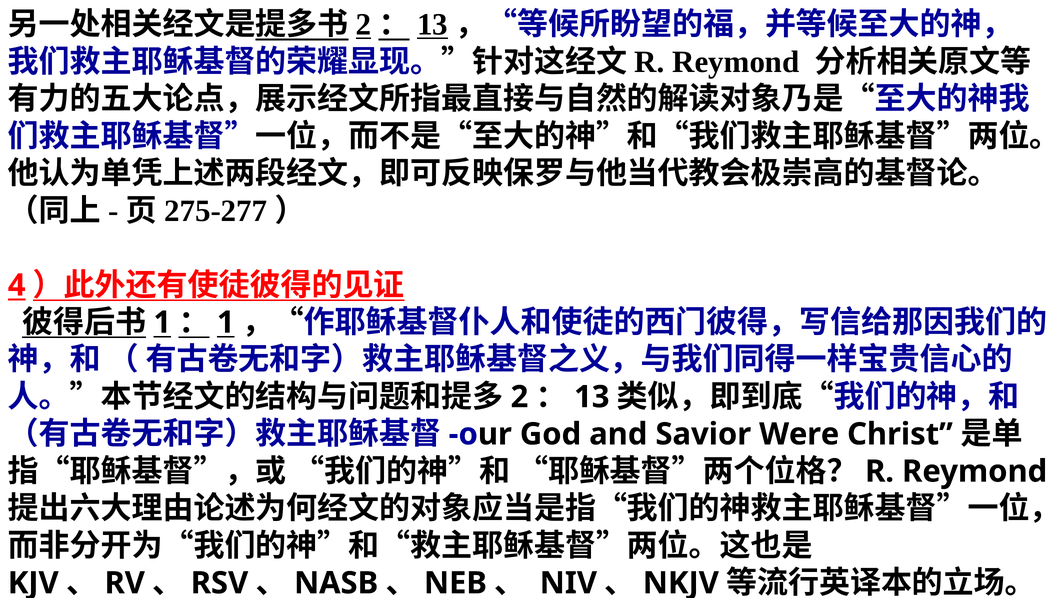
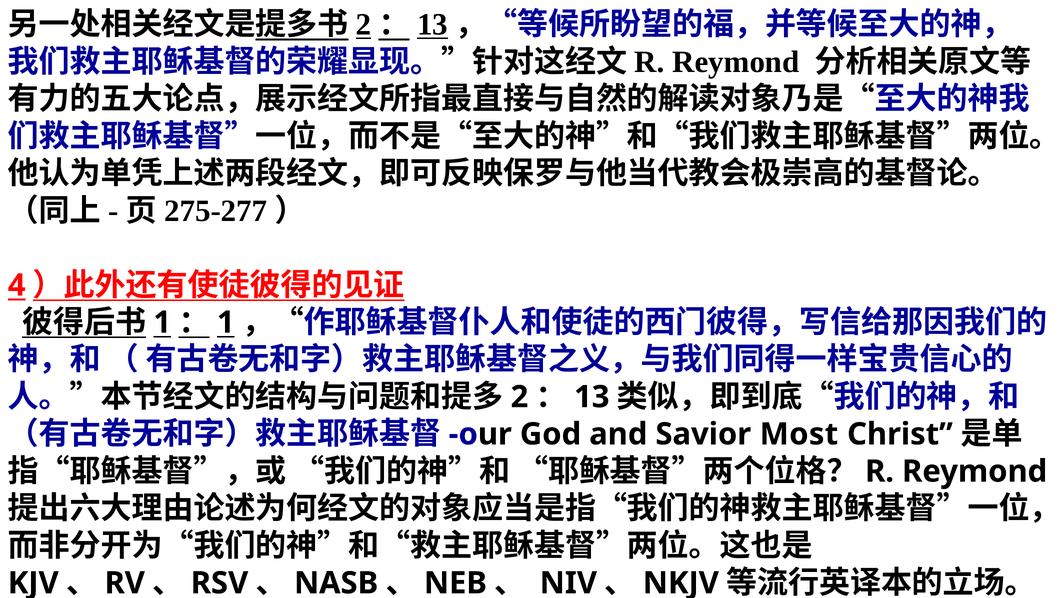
Were: Were -> Most
